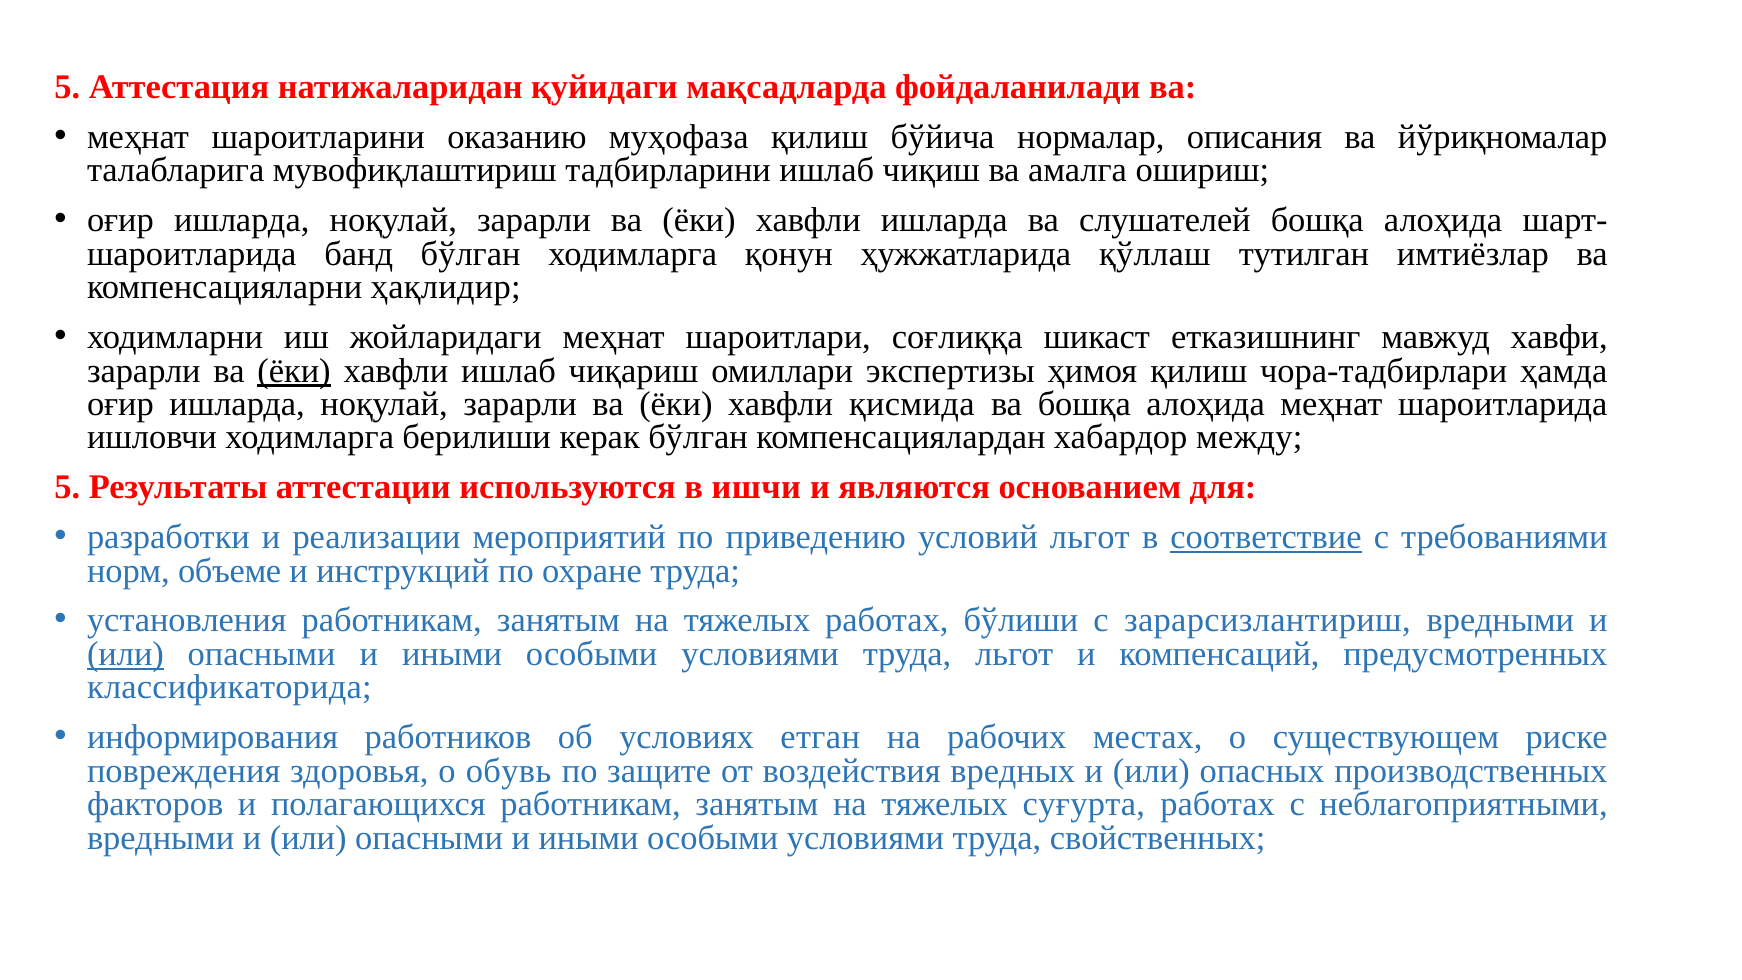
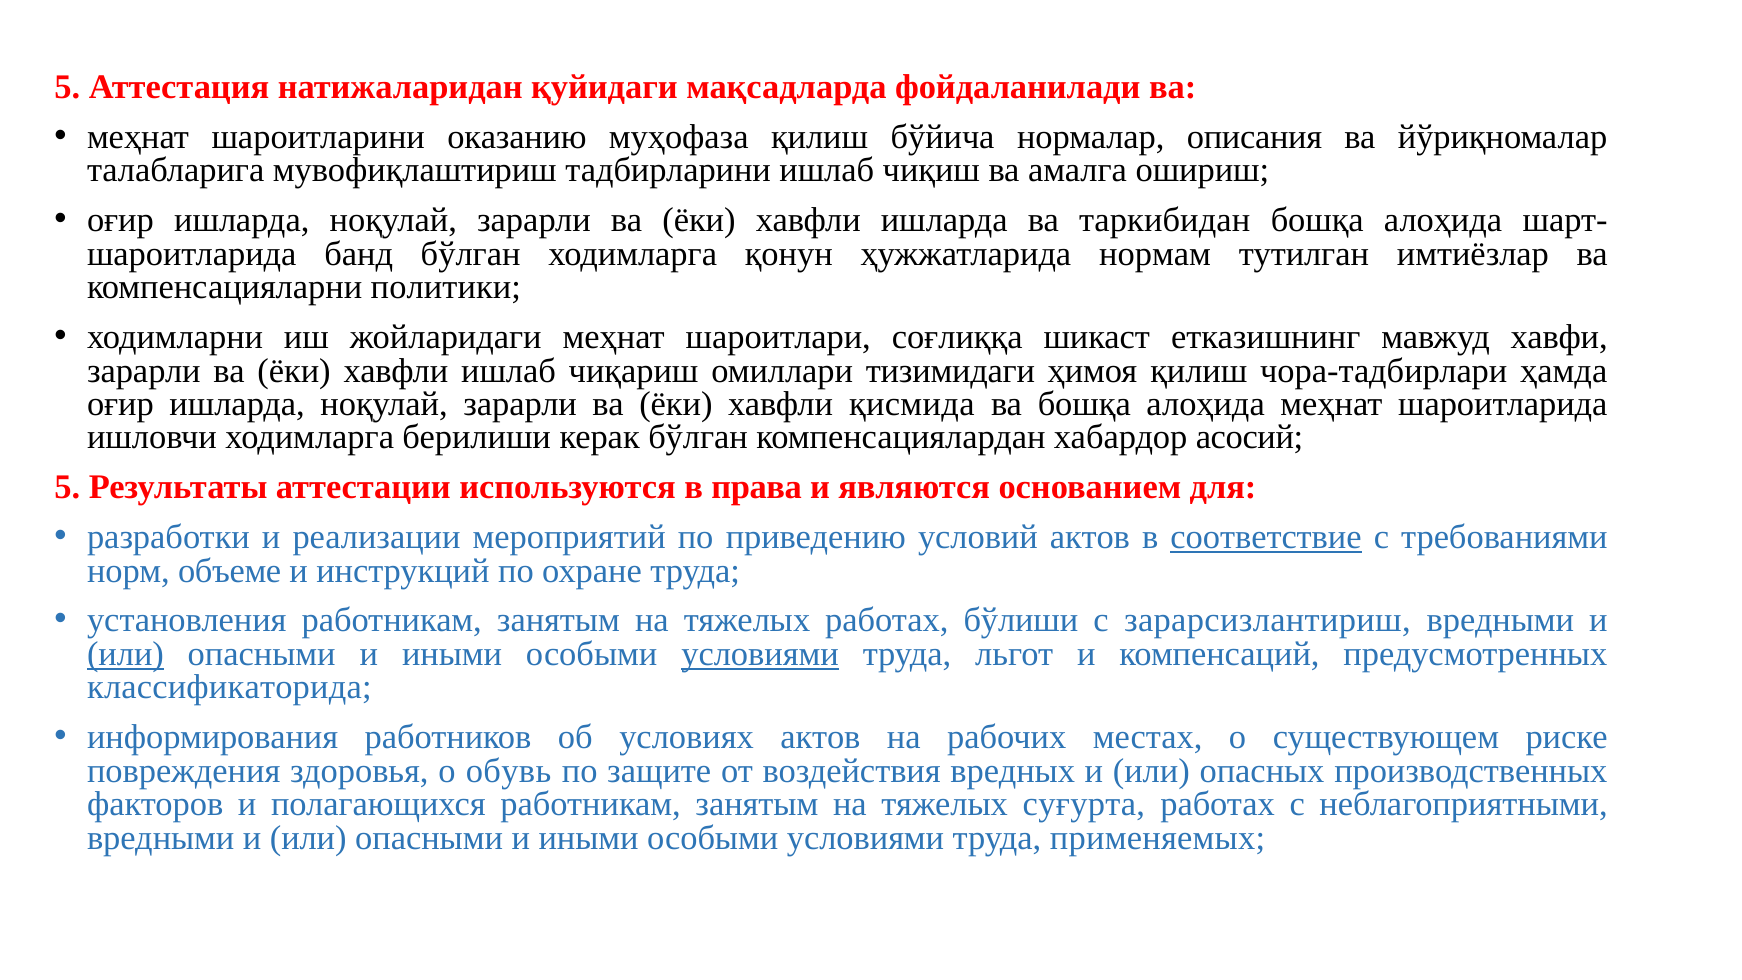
слушателей: слушателей -> таркибидан
қўллаш: қўллаш -> нормам
ҳақлидир: ҳақлидир -> политики
ёки at (294, 371) underline: present -> none
экспертизы: экспертизы -> тизимидаги
между: между -> асосий
ишчи: ишчи -> права
условий льгот: льгот -> актов
условиями at (760, 654) underline: none -> present
условиях етган: етган -> актов
свойственных: свойственных -> применяемых
